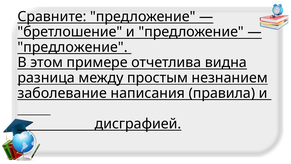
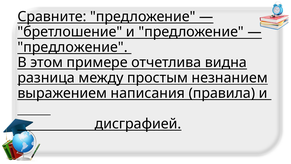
заболевание: заболевание -> выражением
